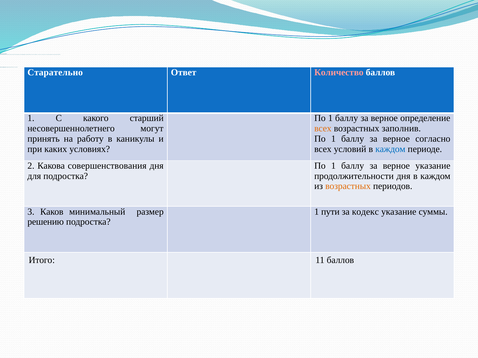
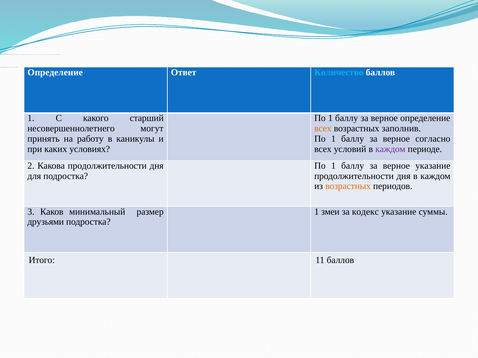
Старательно at (55, 72): Старательно -> Определение
Количество colour: pink -> light blue
каждом at (390, 149) colour: blue -> purple
Какова совершенствования: совершенствования -> продолжительности
пути: пути -> змеи
решению: решению -> друзьями
